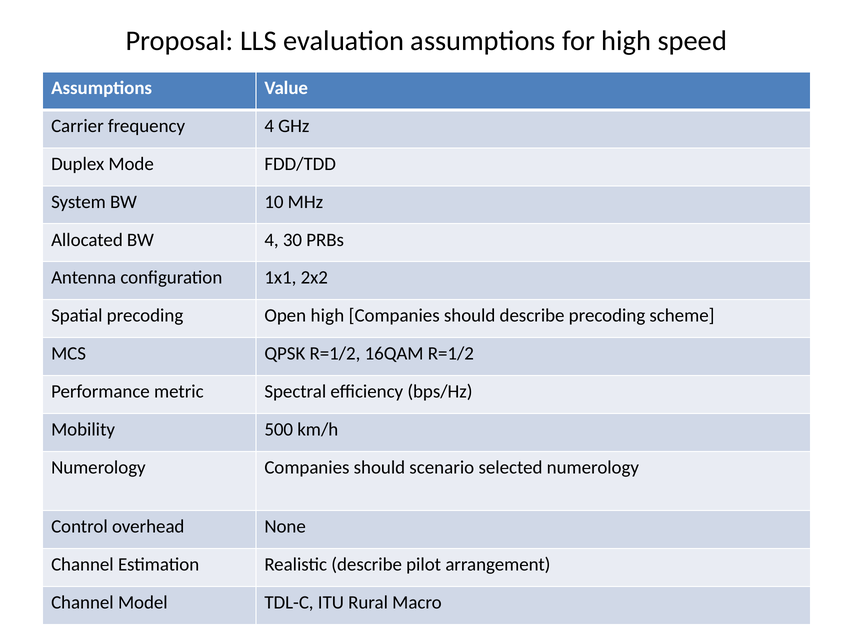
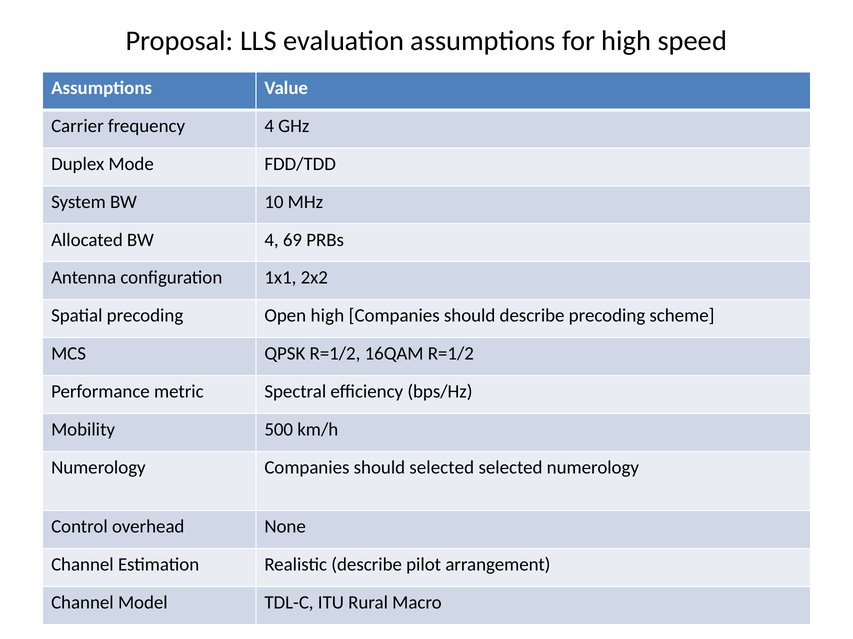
30: 30 -> 69
should scenario: scenario -> selected
